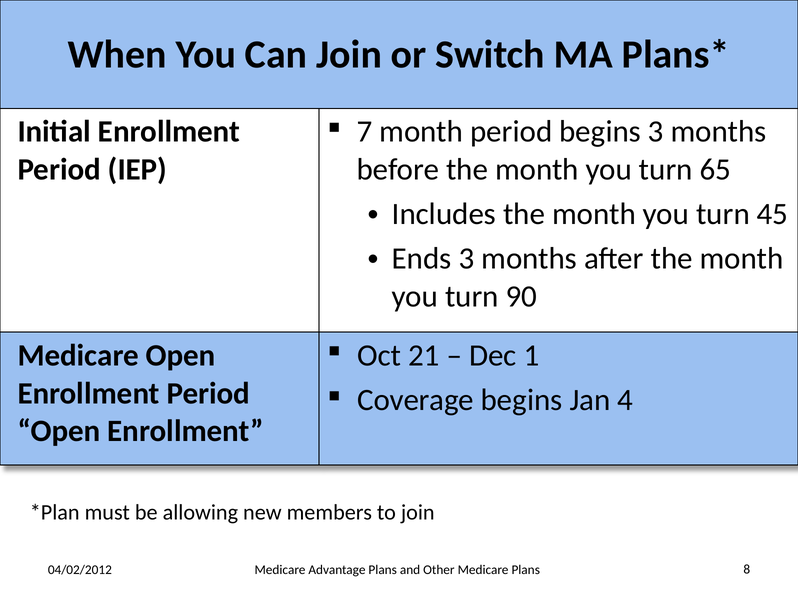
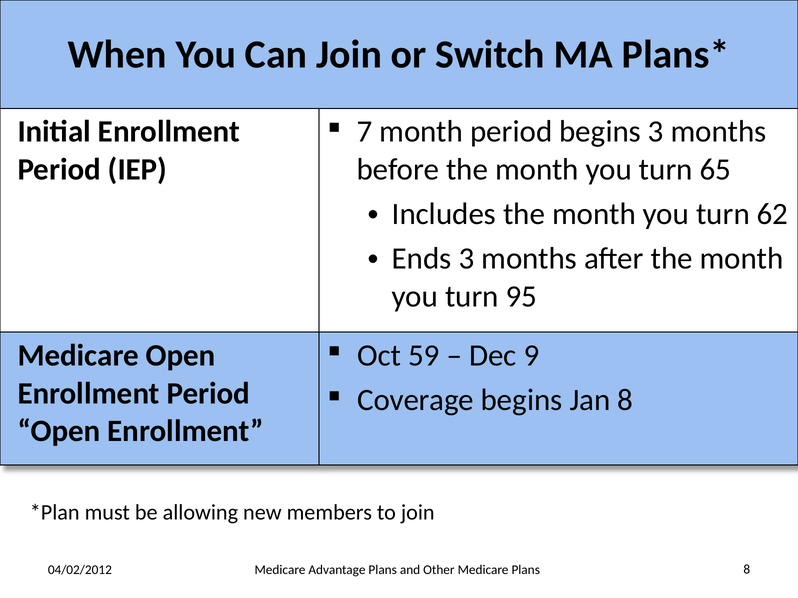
45: 45 -> 62
90: 90 -> 95
21: 21 -> 59
1: 1 -> 9
Jan 4: 4 -> 8
